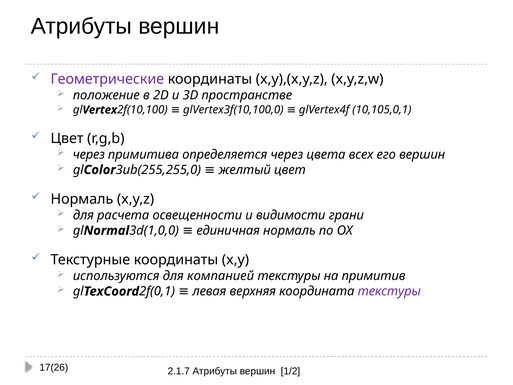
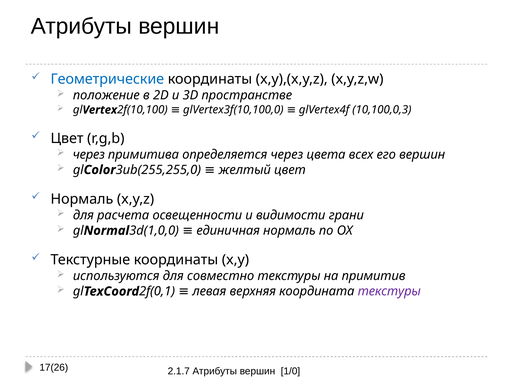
Геометрические colour: purple -> blue
10,105,0,1: 10,105,0,1 -> 10,100,0,3
компанией: компанией -> совместно
1/2: 1/2 -> 1/0
